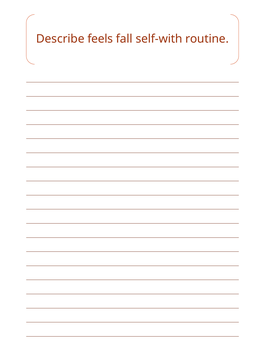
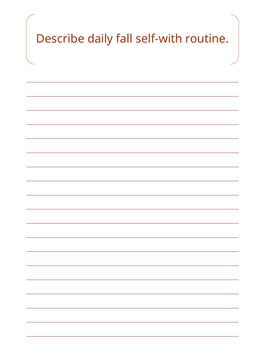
feels: feels -> daily
